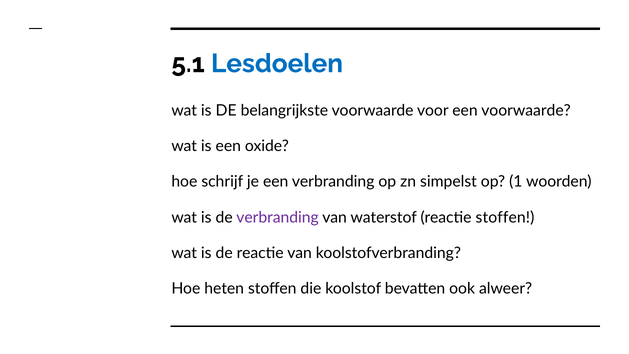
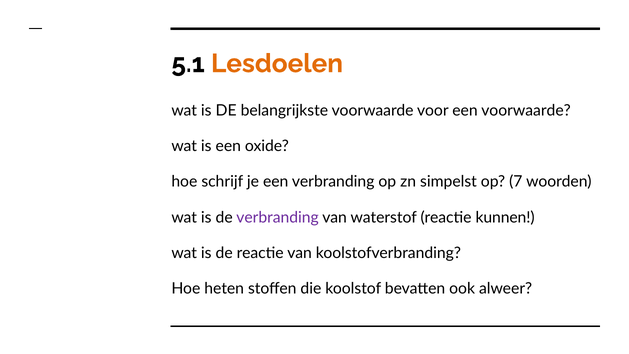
Lesdoelen colour: blue -> orange
1: 1 -> 7
reactie stoffen: stoffen -> kunnen
